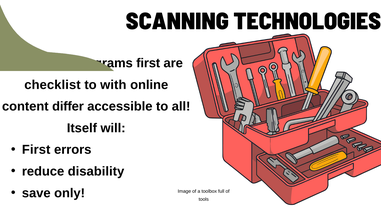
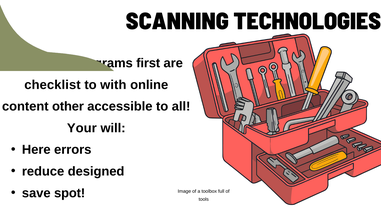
differ: differ -> other
Itself: Itself -> Your
First at (36, 150): First -> Here
disability: disability -> designed
only: only -> spot
